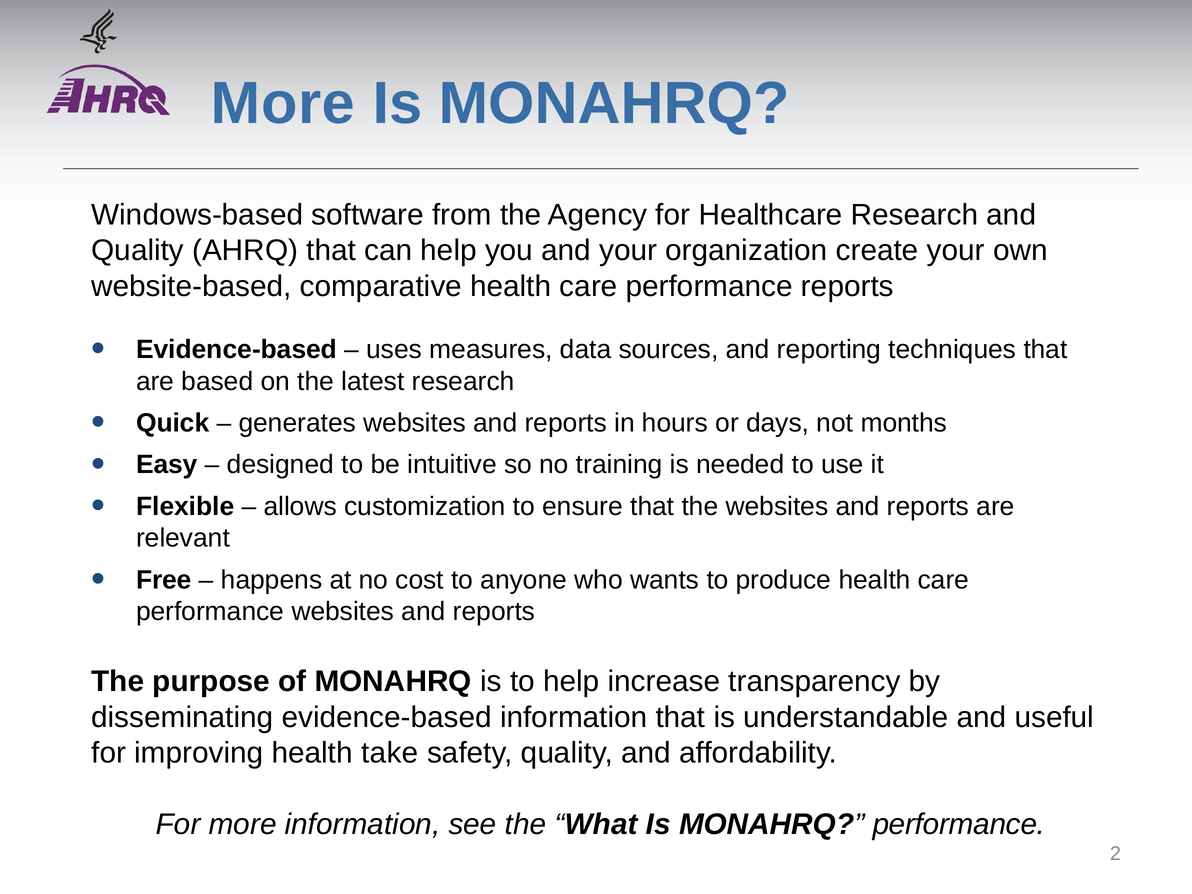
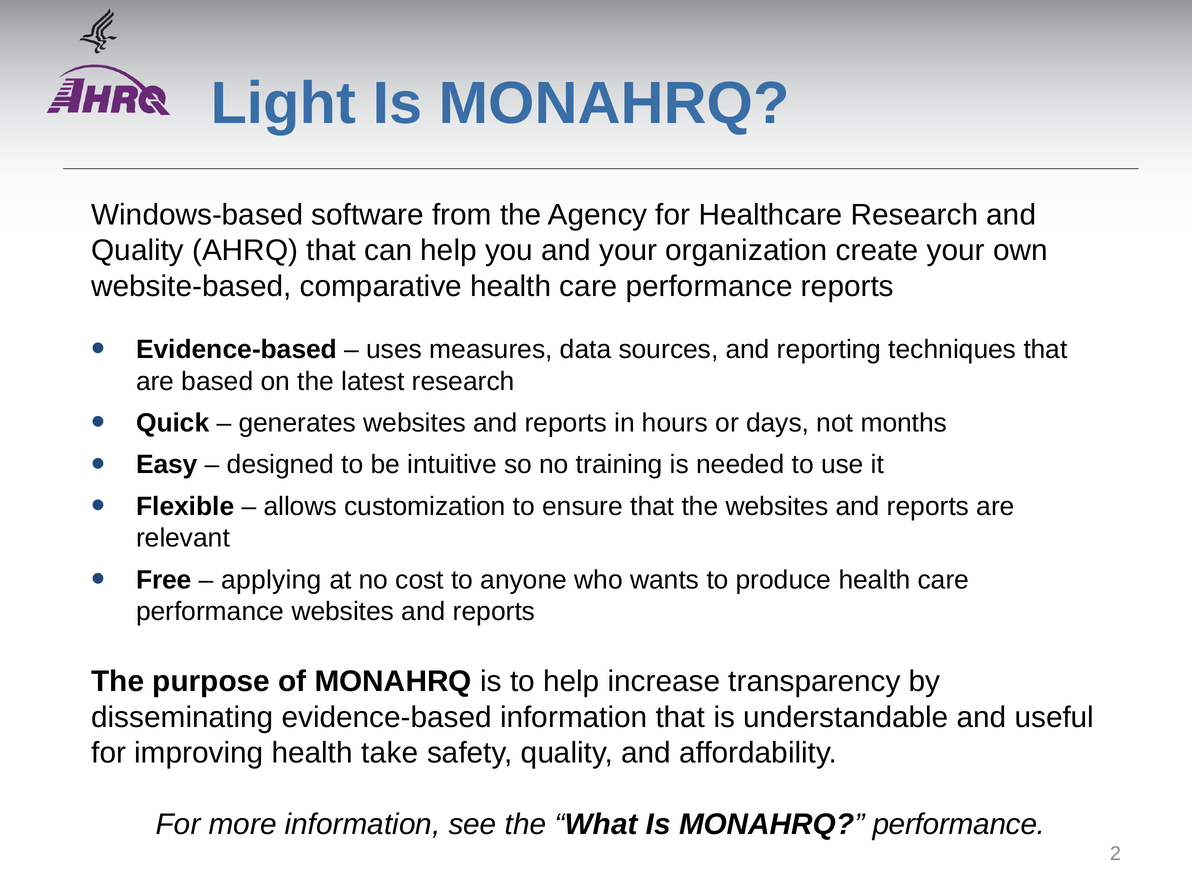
More at (283, 103): More -> Light
happens: happens -> applying
